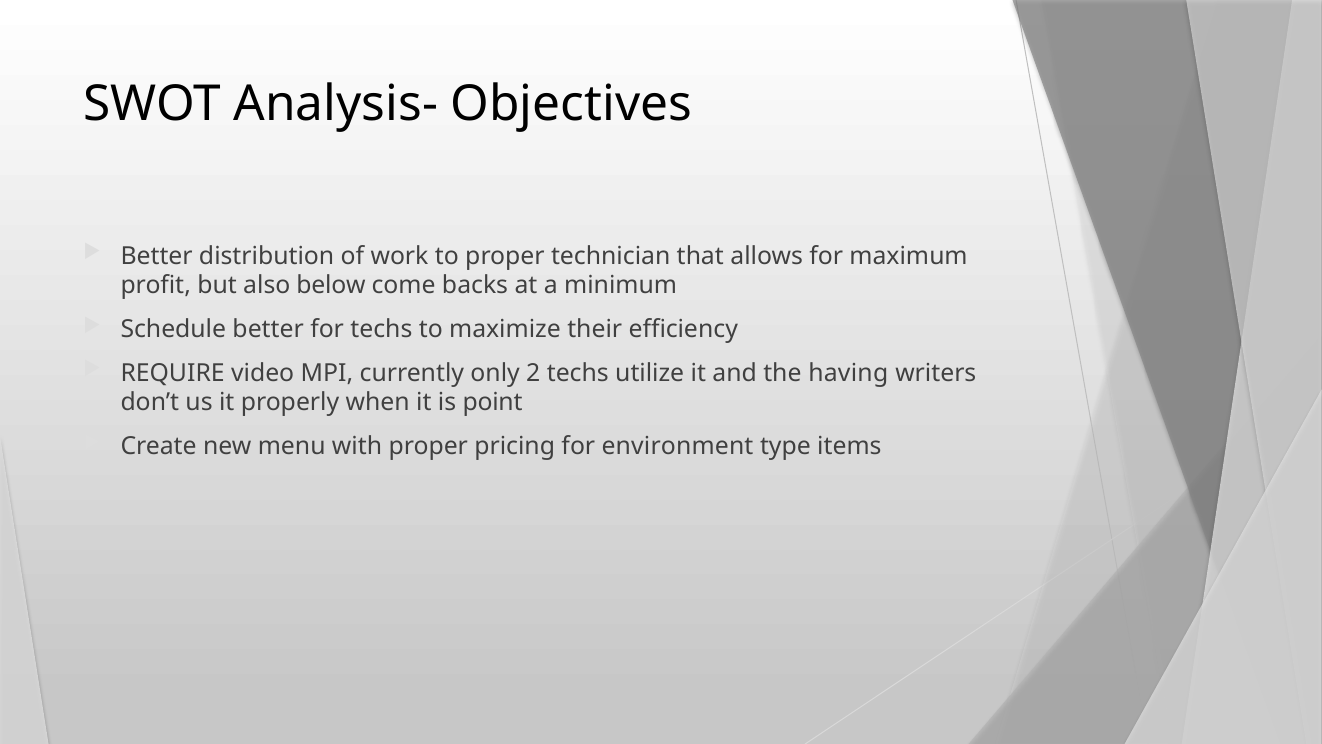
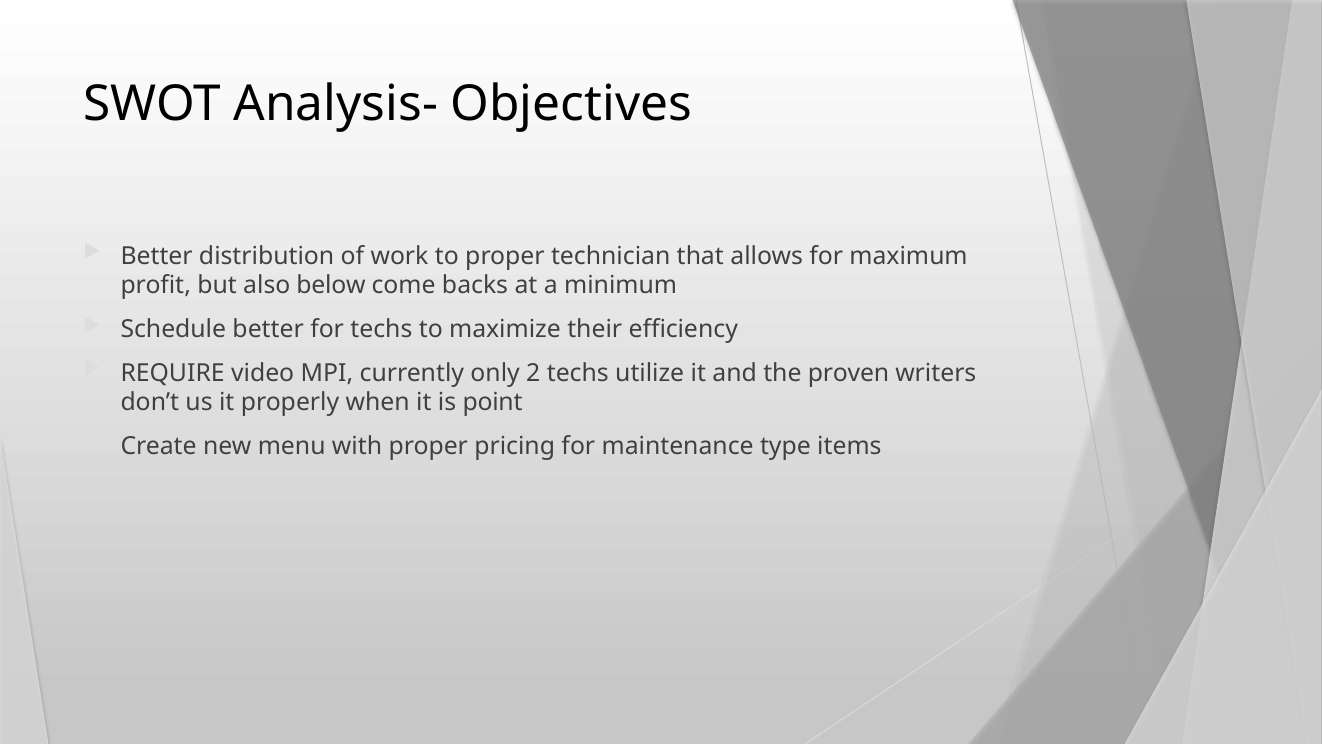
having: having -> proven
environment: environment -> maintenance
